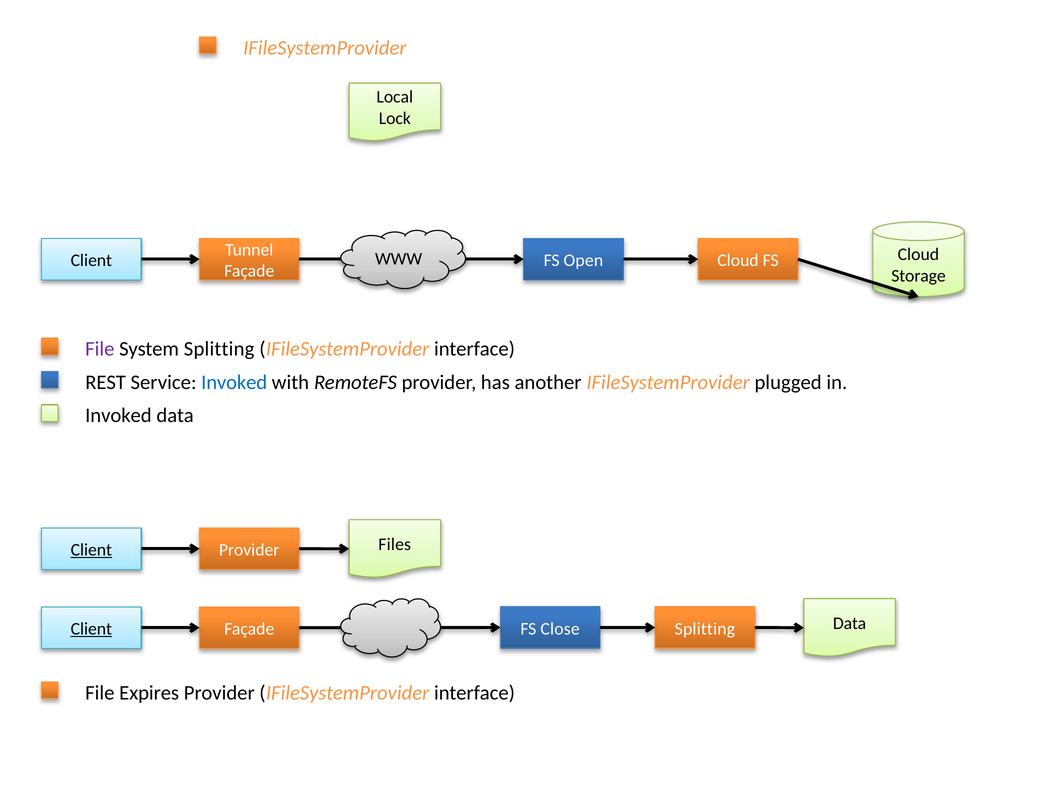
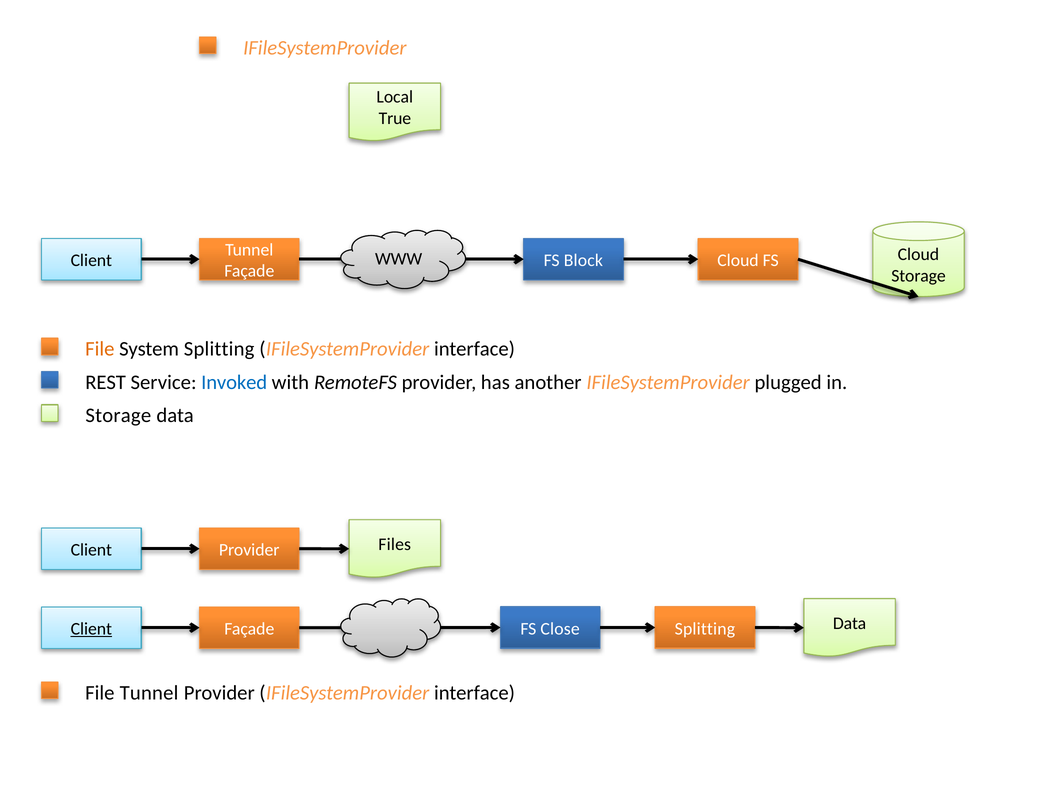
Lock: Lock -> True
Open: Open -> Block
File at (100, 349) colour: purple -> orange
Invoked at (118, 416): Invoked -> Storage
Client at (91, 550) underline: present -> none
File Expires: Expires -> Tunnel
